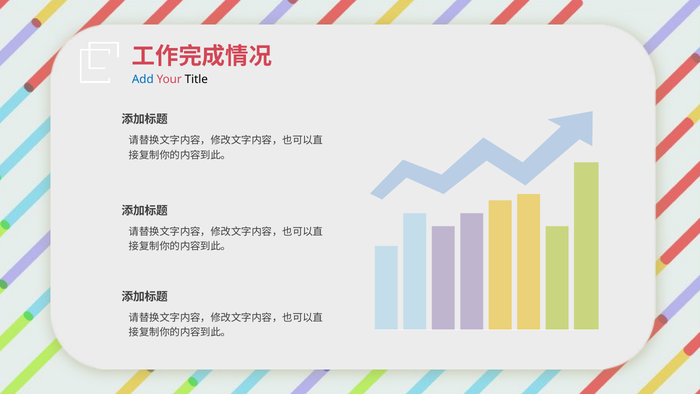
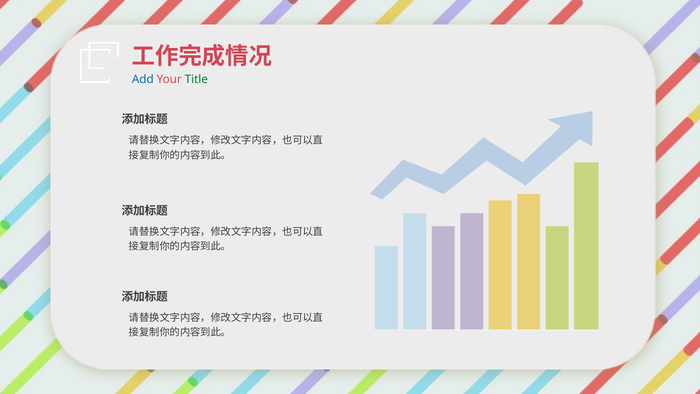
Title colour: black -> green
